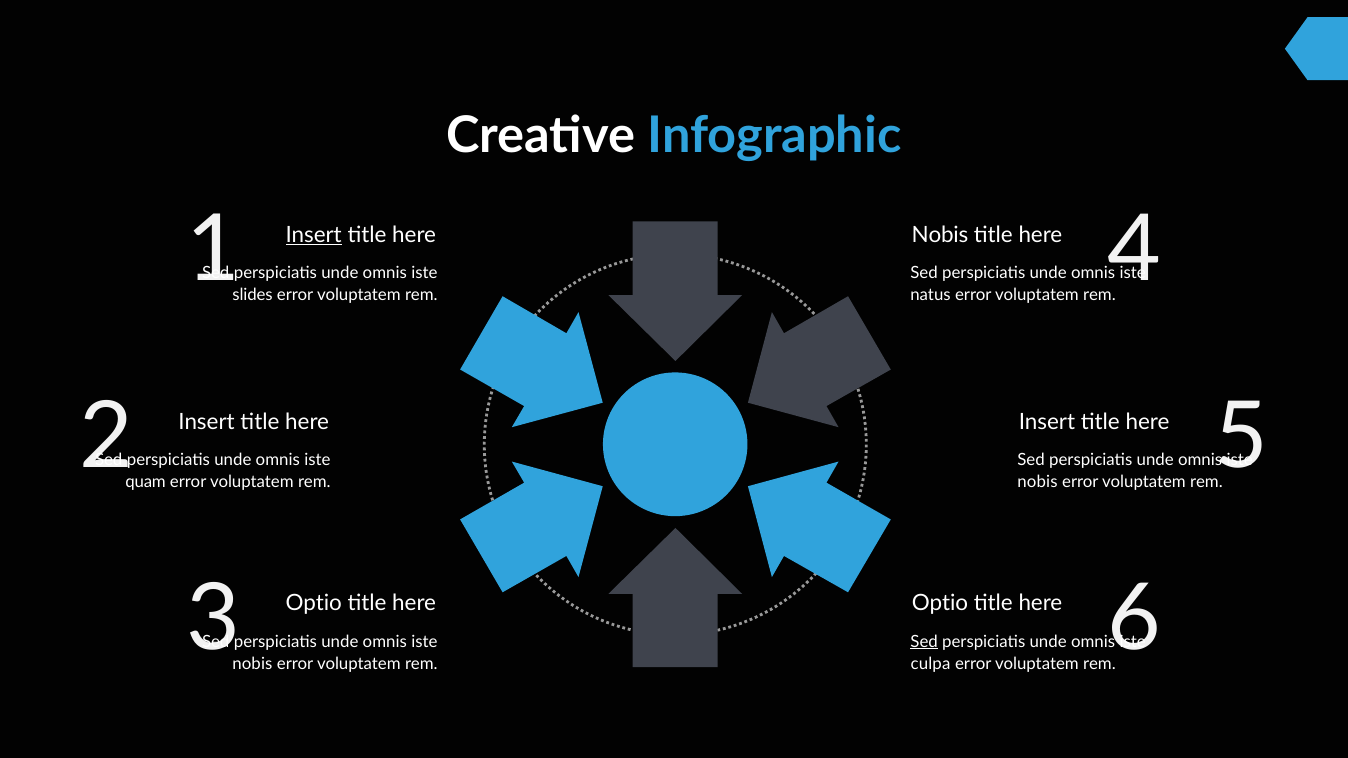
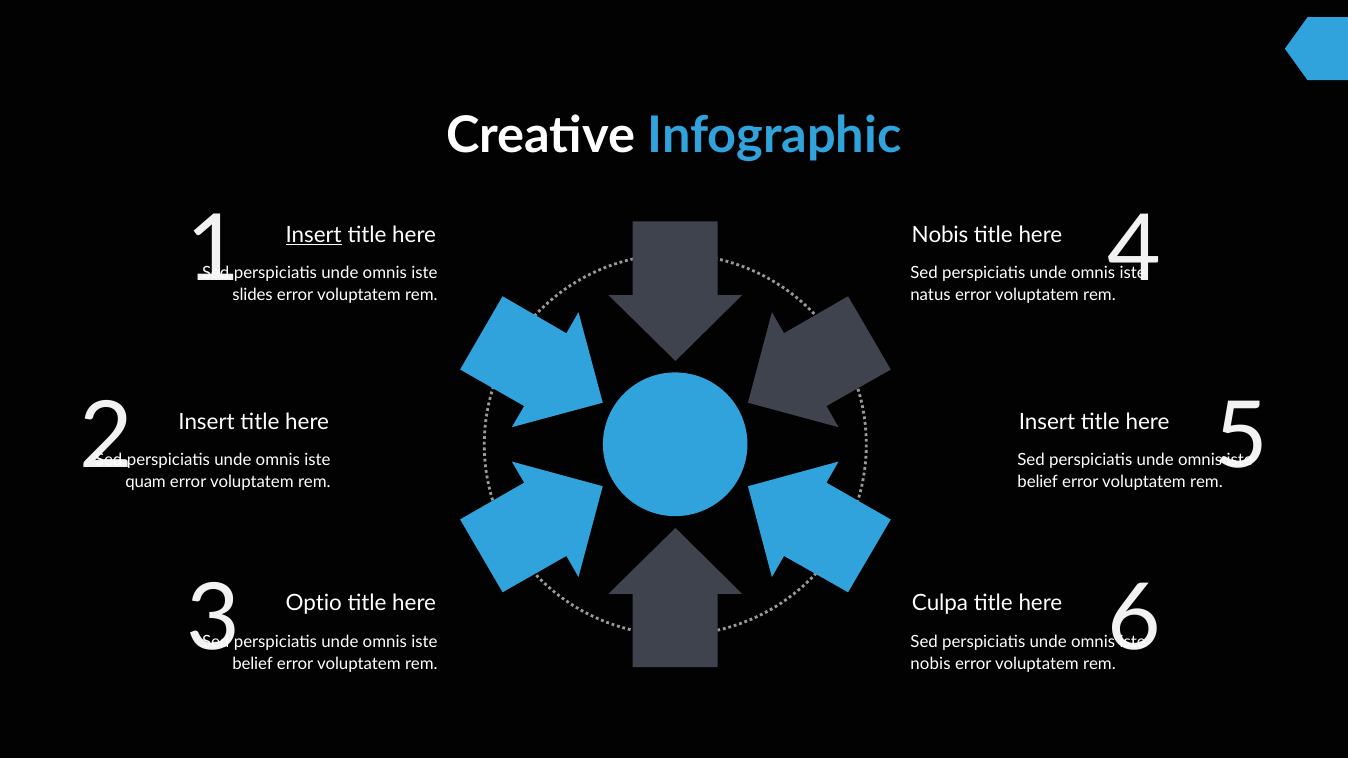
nobis at (1038, 482): nobis -> belief
Optio at (940, 604): Optio -> Culpa
Sed at (924, 642) underline: present -> none
nobis at (252, 664): nobis -> belief
culpa at (930, 664): culpa -> nobis
